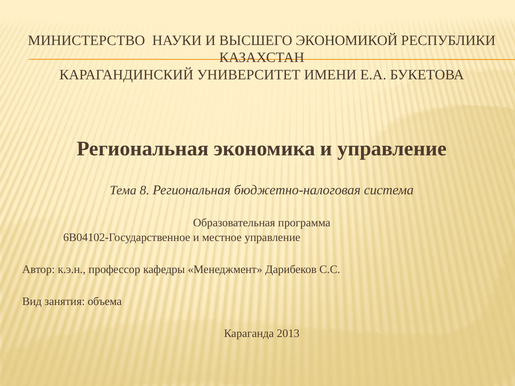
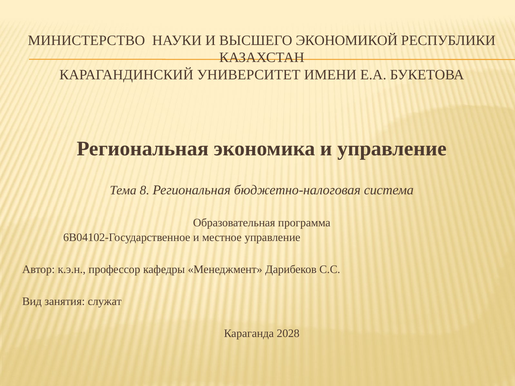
объема: объема -> служат
2013: 2013 -> 2028
